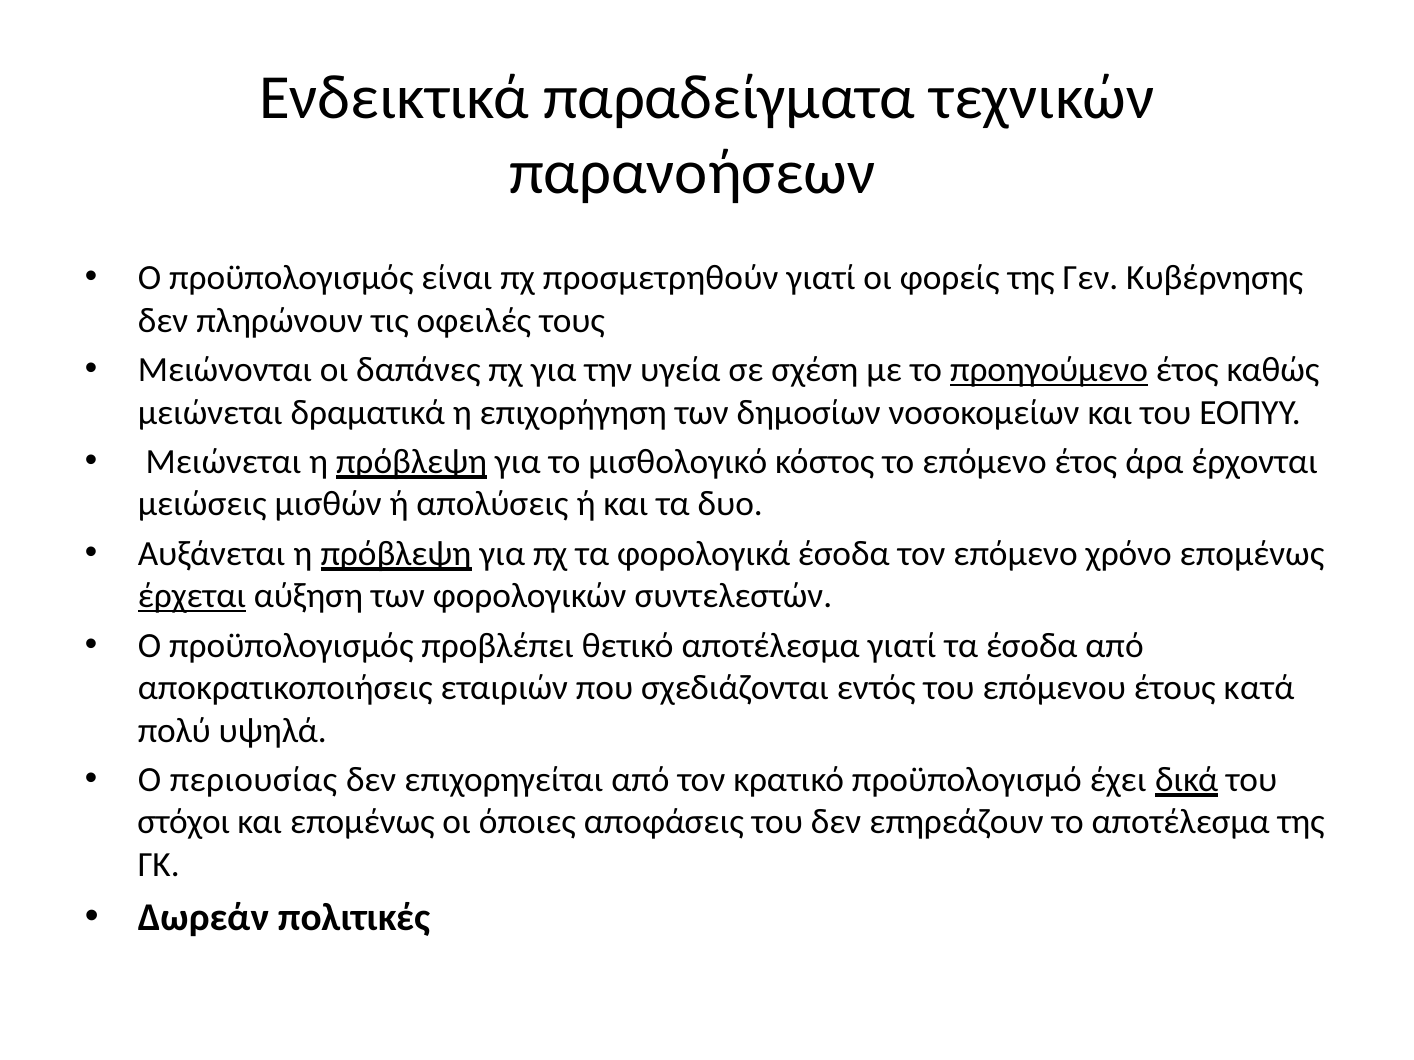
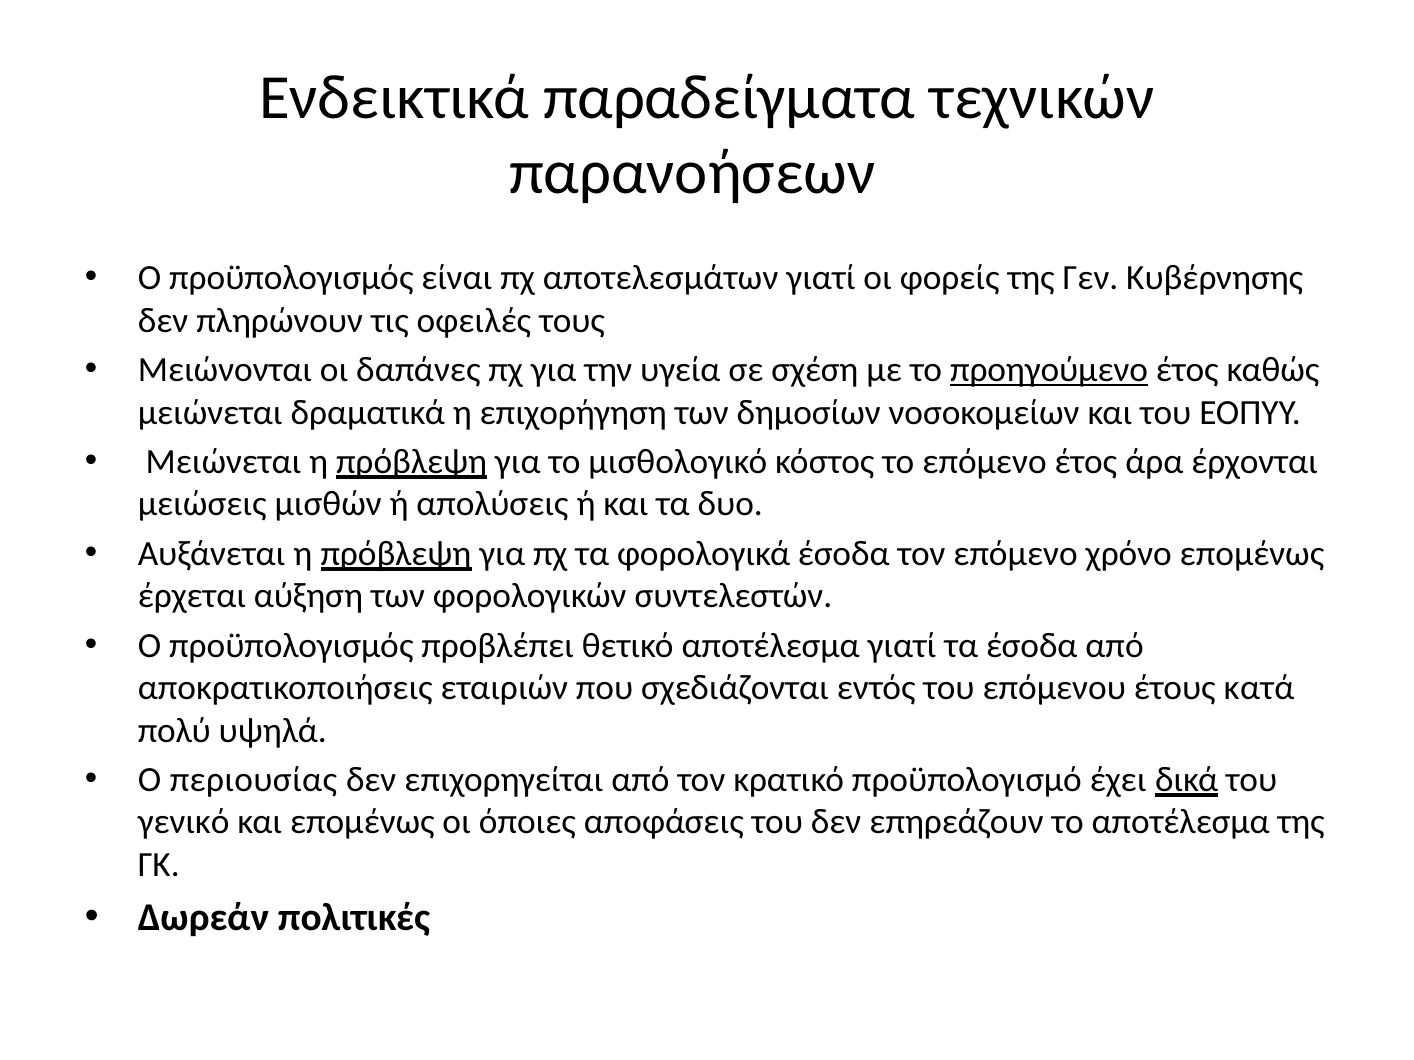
προσμετρηθούν: προσμετρηθούν -> αποτελεσμάτων
έρχεται underline: present -> none
στόχοι: στόχοι -> γενικό
